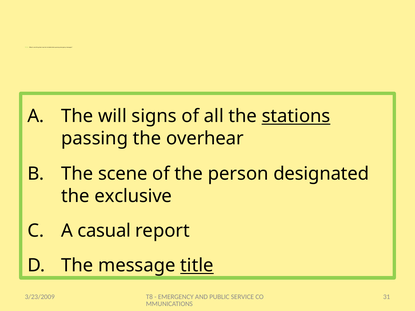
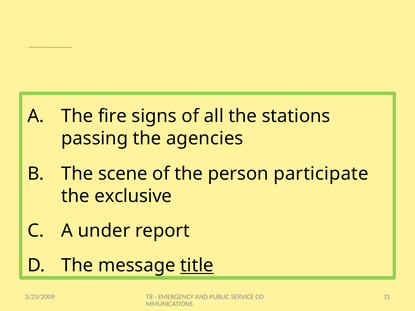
will: will -> fire
stations underline: present -> none
overhear: overhear -> agencies
designated: designated -> participate
casual: casual -> under
